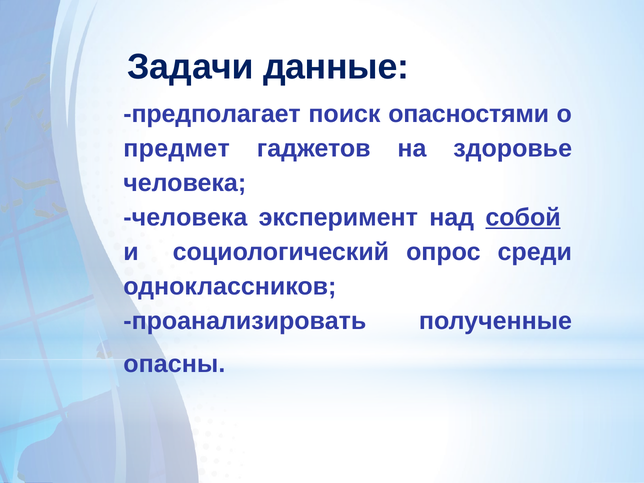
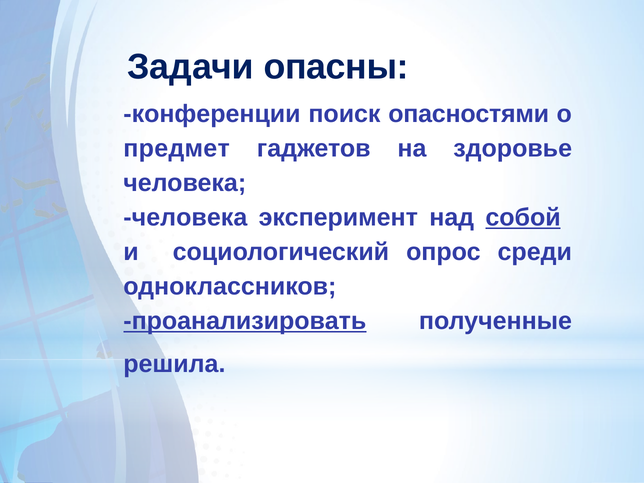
данные: данные -> опасны
предполагает: предполагает -> конференции
проанализировать underline: none -> present
опасны: опасны -> решила
